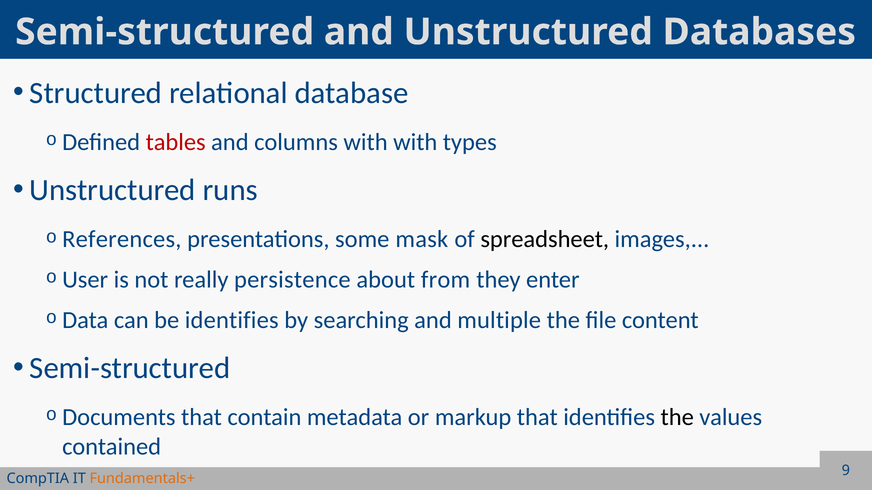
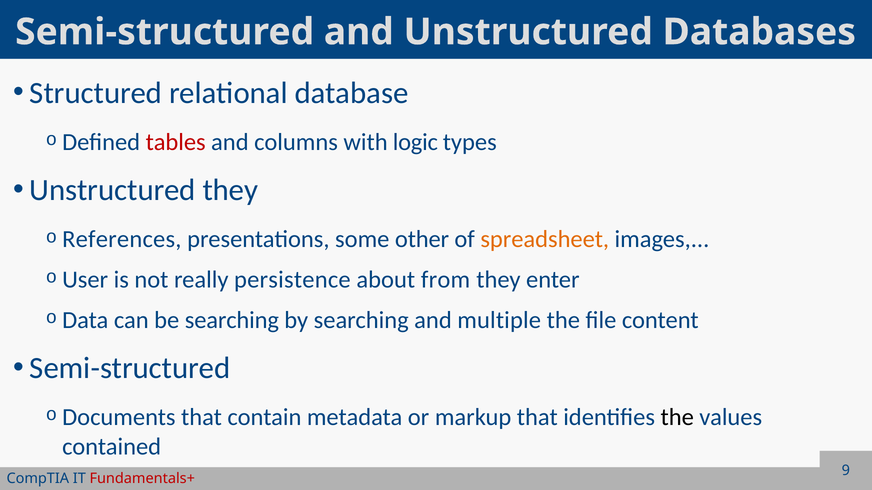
with with: with -> logic
Unstructured runs: runs -> they
mask: mask -> other
spreadsheet colour: black -> orange
be identifies: identifies -> searching
Fundamentals+ colour: orange -> red
